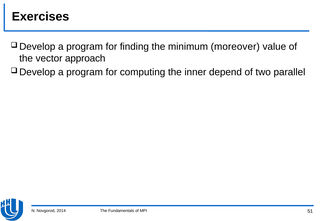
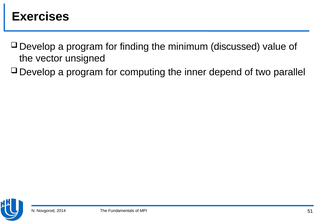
moreover: moreover -> discussed
approach: approach -> unsigned
